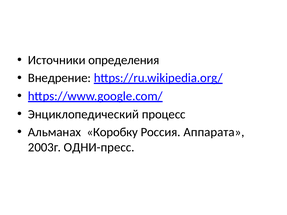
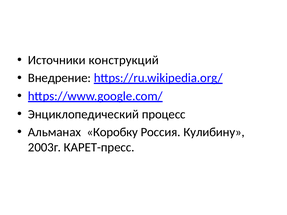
определения: определения -> конструкций
Аппарата: Аппарата -> Кулибину
ОДНИ-пресс: ОДНИ-пресс -> КАРЕТ-пресс
